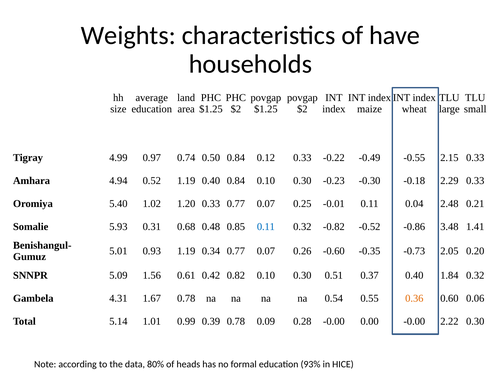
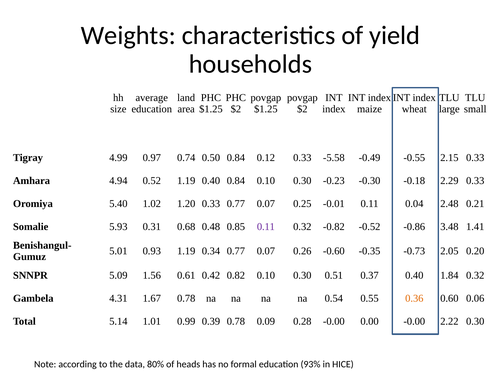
have: have -> yield
-0.22: -0.22 -> -5.58
0.11 at (266, 227) colour: blue -> purple
